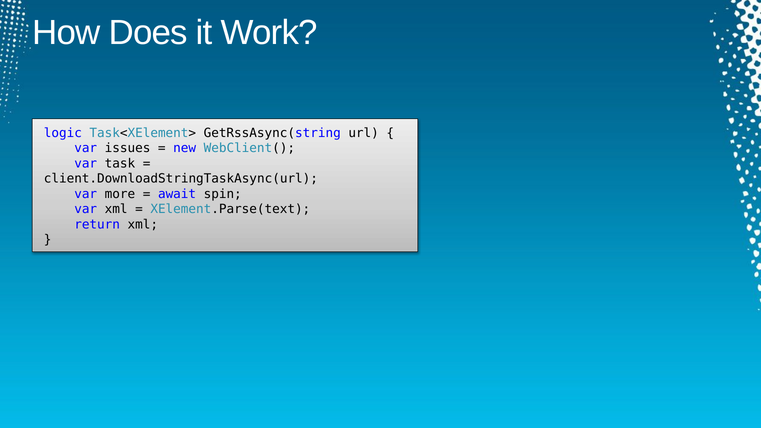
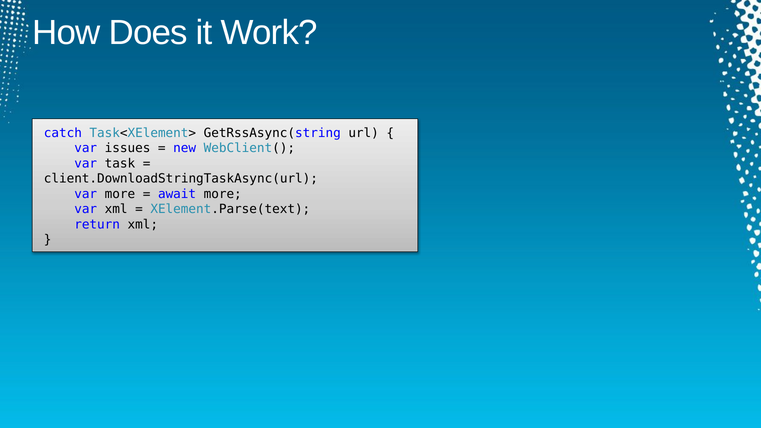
logic: logic -> catch
await spin: spin -> more
